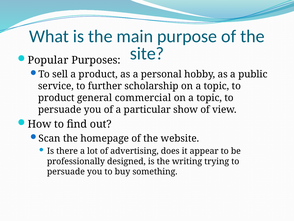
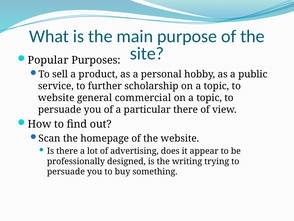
product at (56, 98): product -> website
particular show: show -> there
